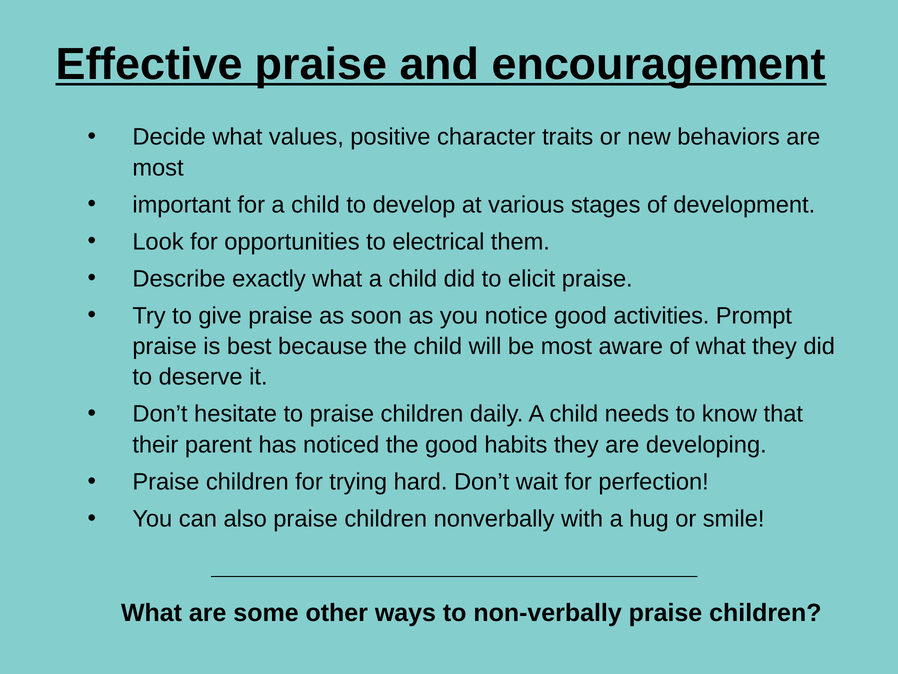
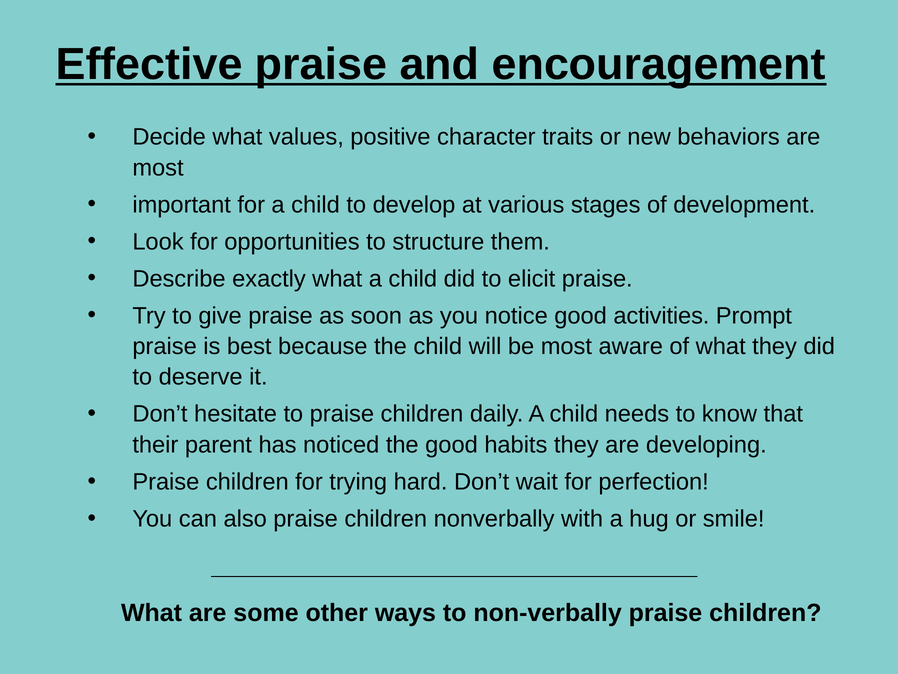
electrical: electrical -> structure
